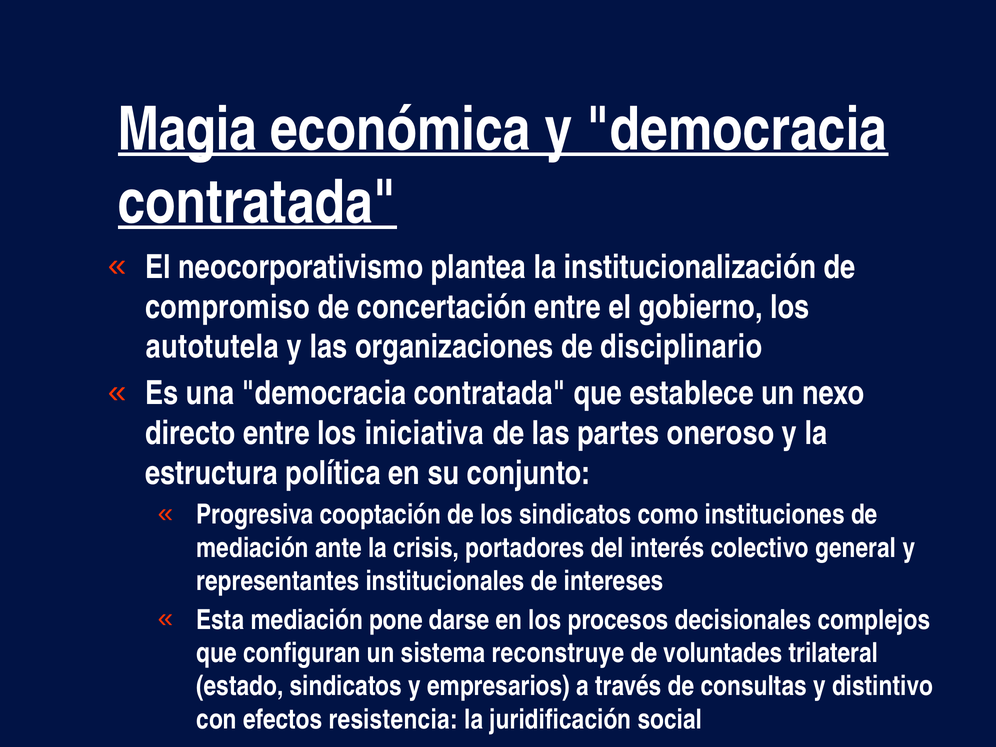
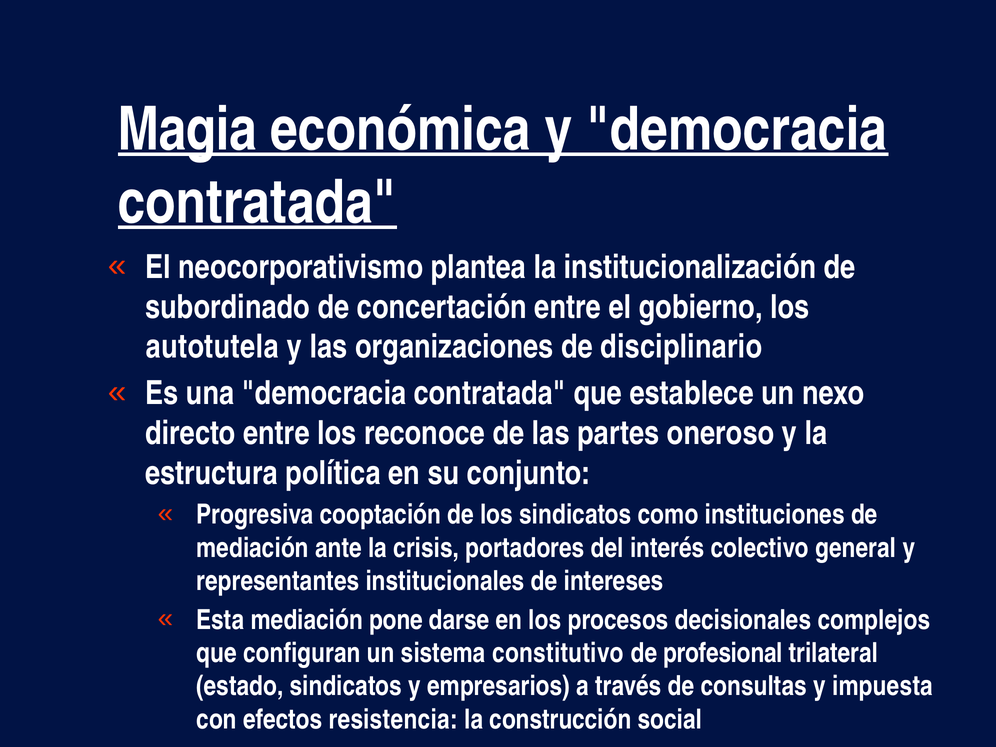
compromiso: compromiso -> subordinado
iniciativa: iniciativa -> reconoce
reconstruye: reconstruye -> constitutivo
voluntades: voluntades -> profesional
distintivo: distintivo -> impuesta
juridificación: juridificación -> construcción
